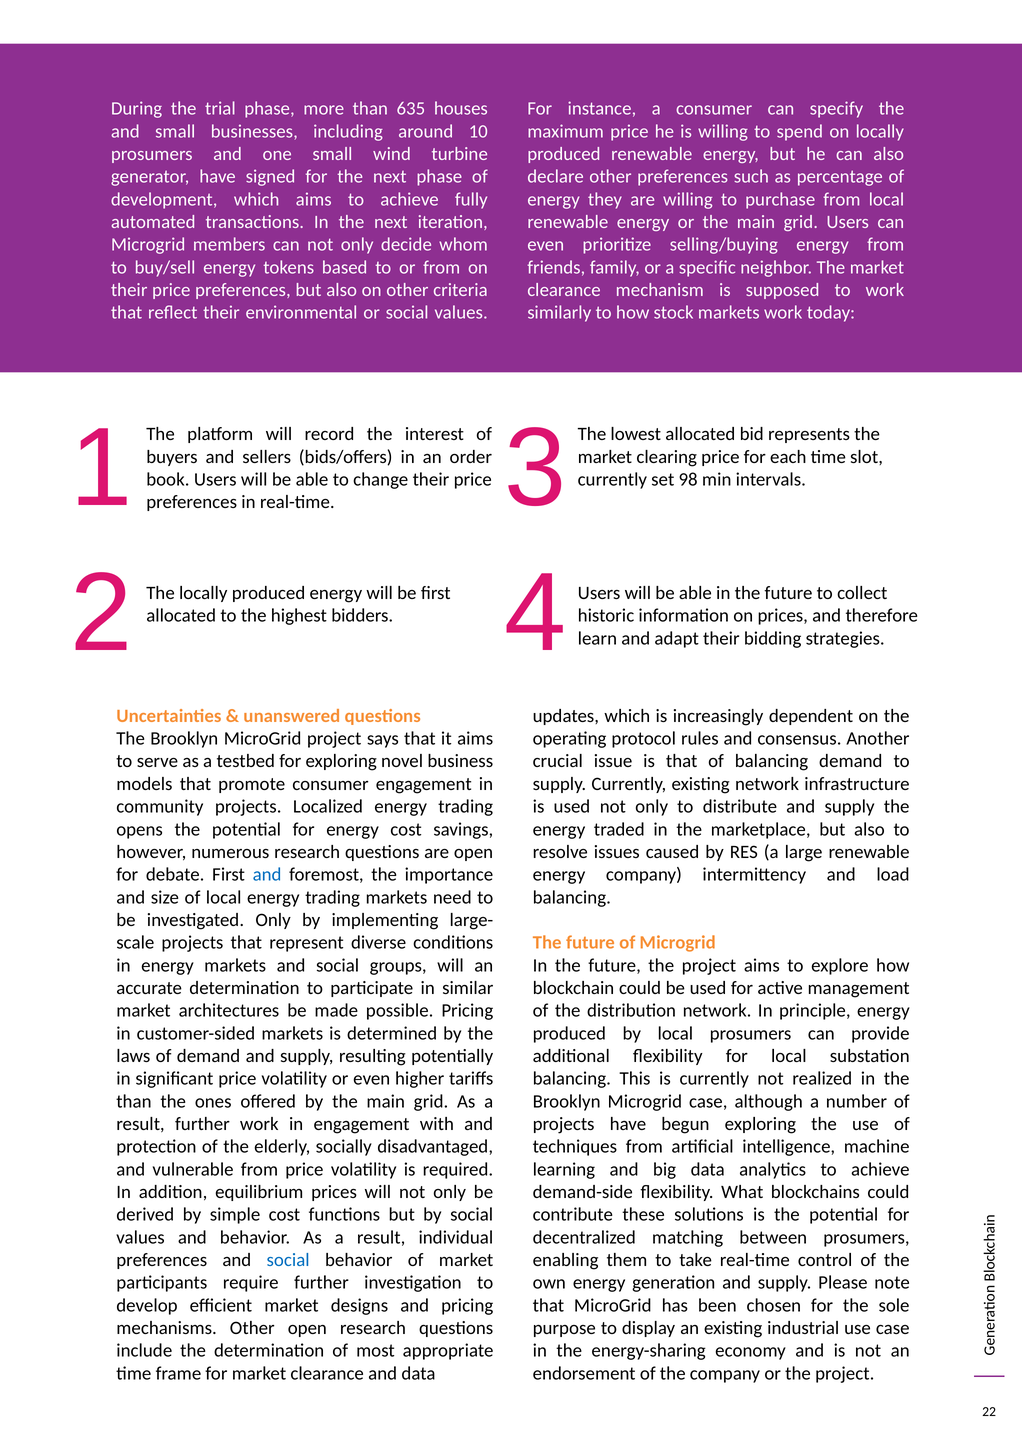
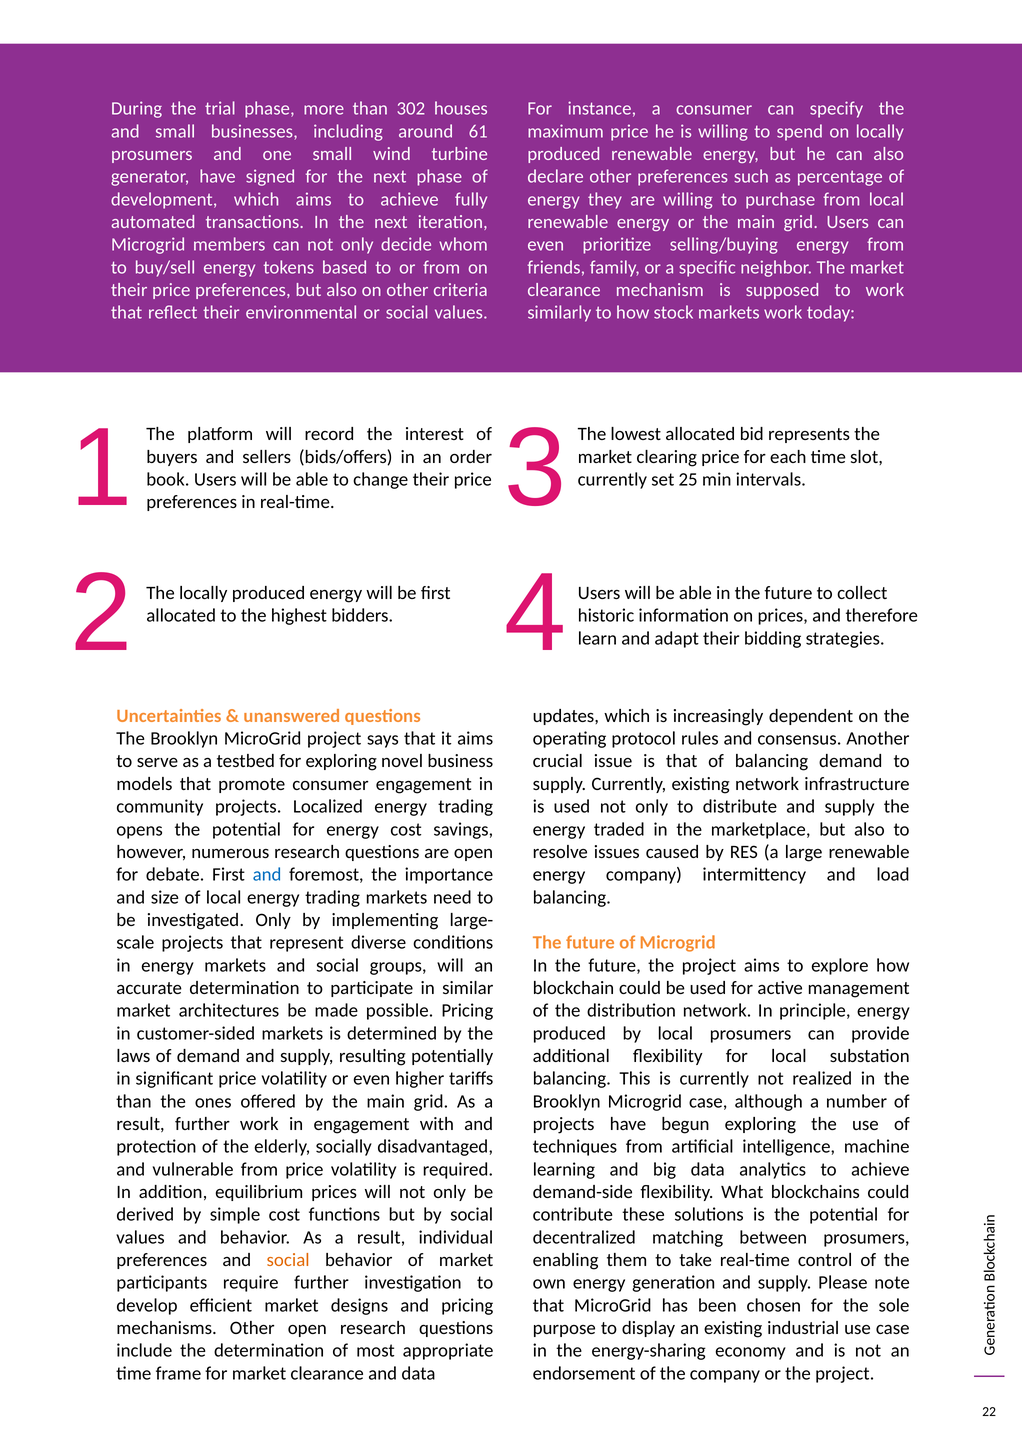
635: 635 -> 302
10: 10 -> 61
98: 98 -> 25
social at (288, 1260) colour: blue -> orange
